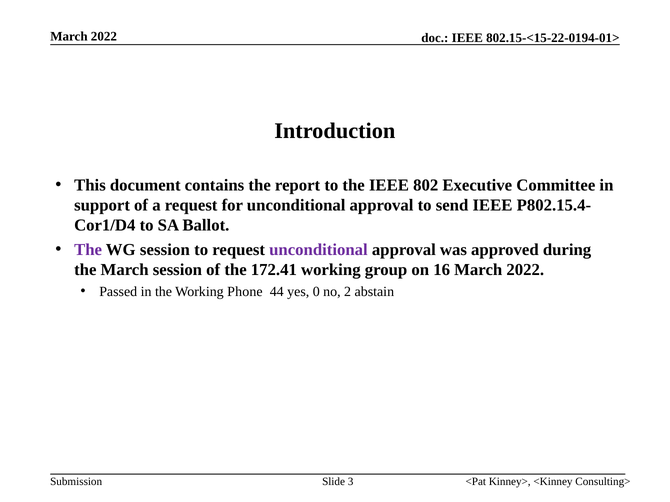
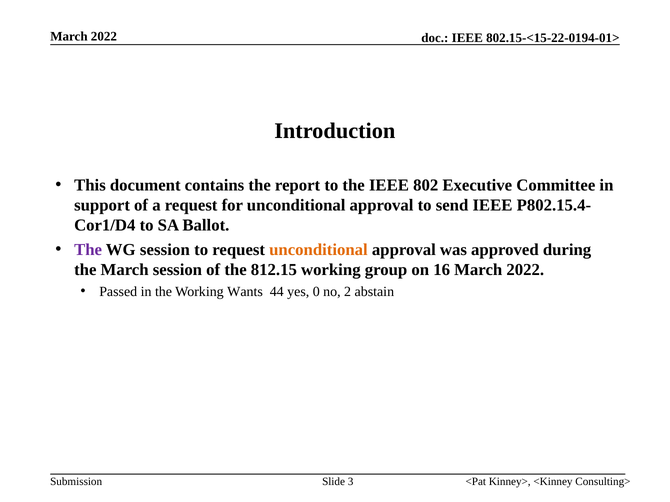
unconditional at (318, 250) colour: purple -> orange
172.41: 172.41 -> 812.15
Phone: Phone -> Wants
